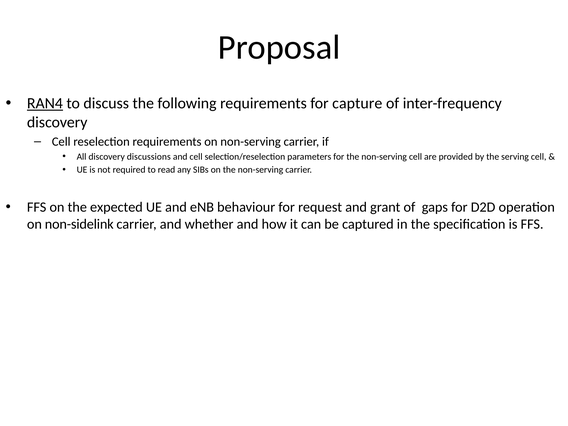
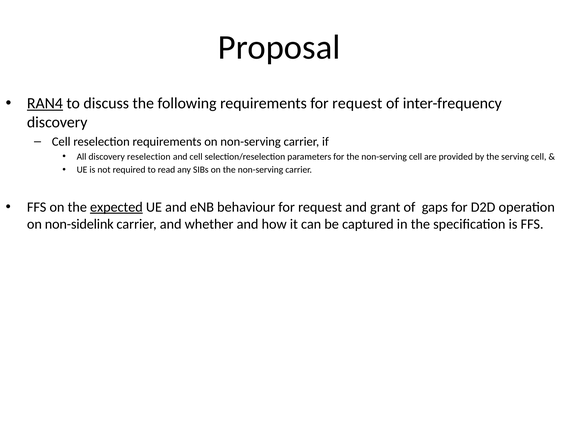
requirements for capture: capture -> request
discovery discussions: discussions -> reselection
expected underline: none -> present
